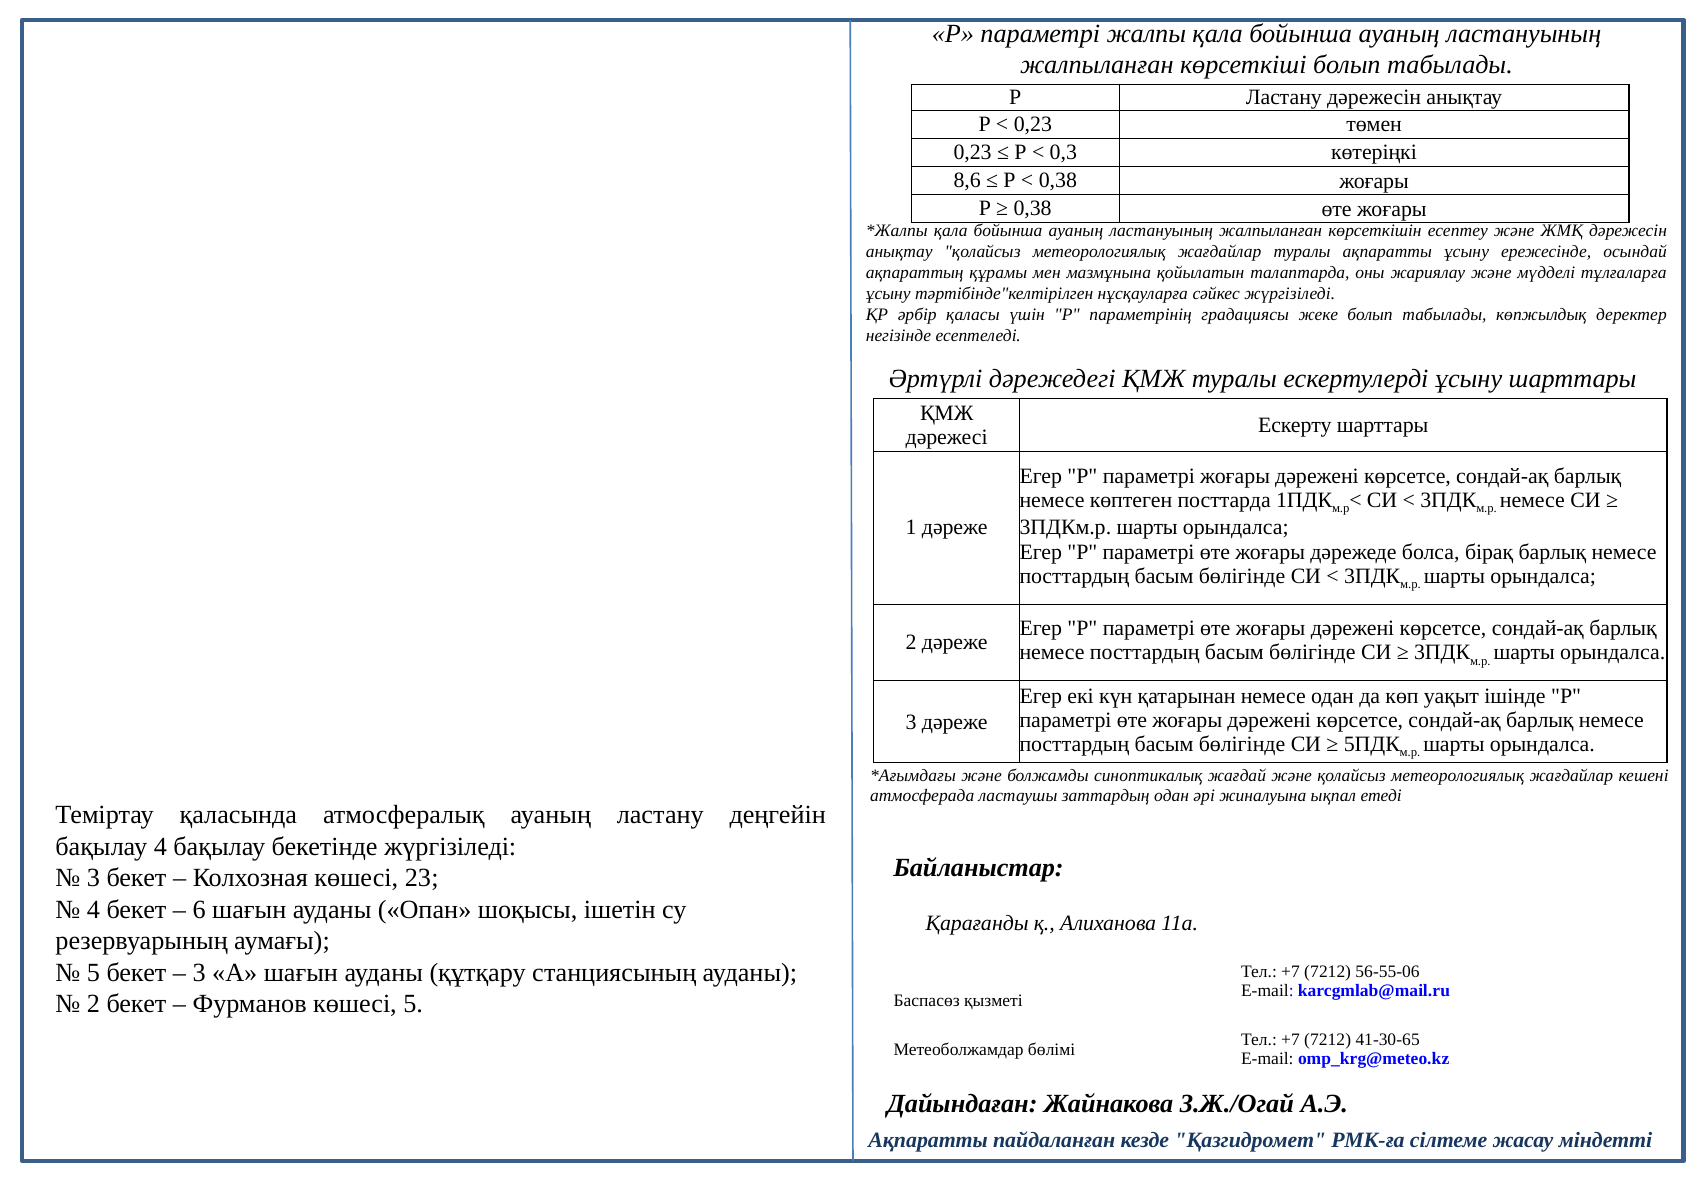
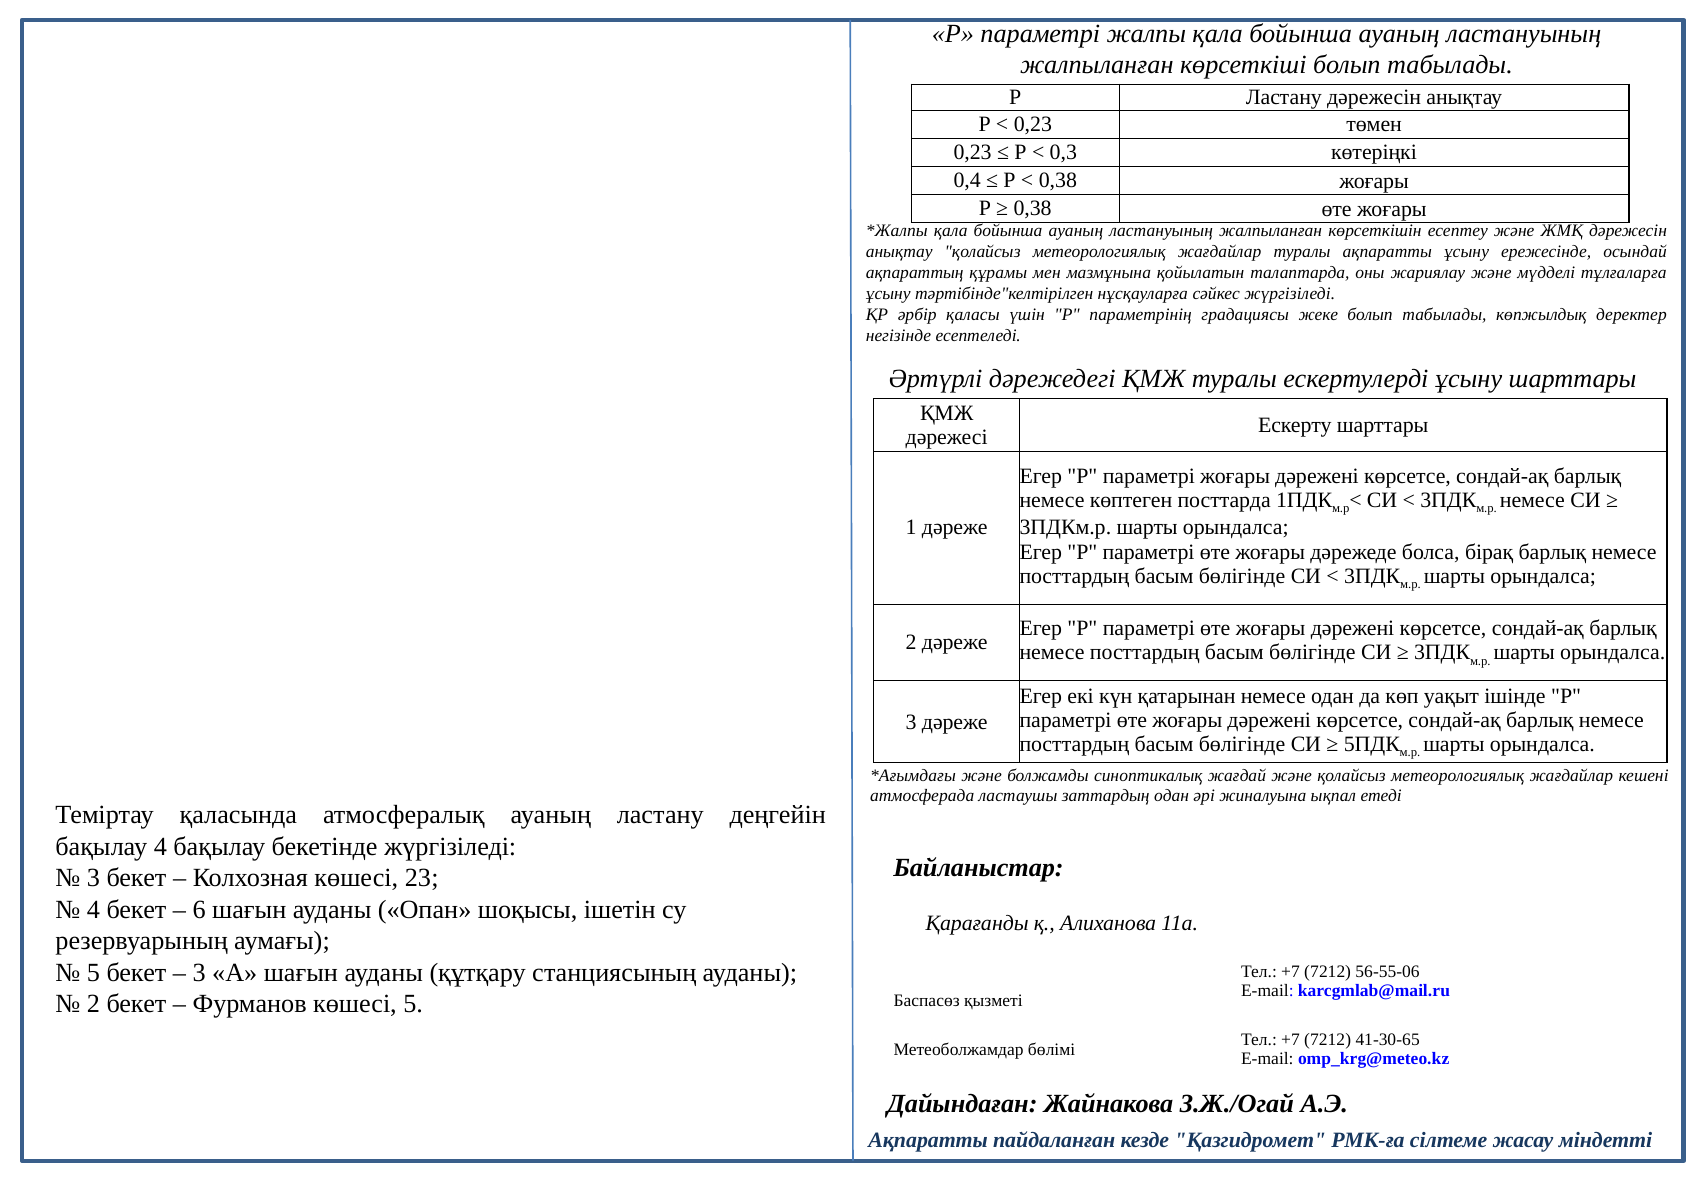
8,6: 8,6 -> 0,4
